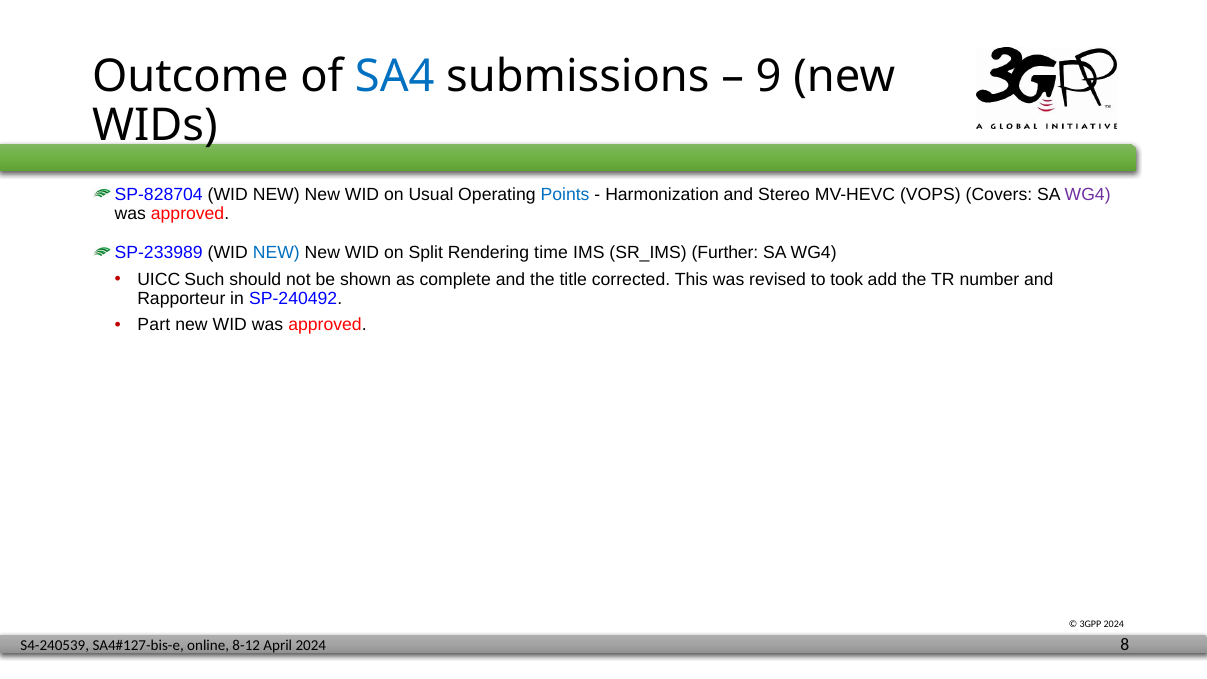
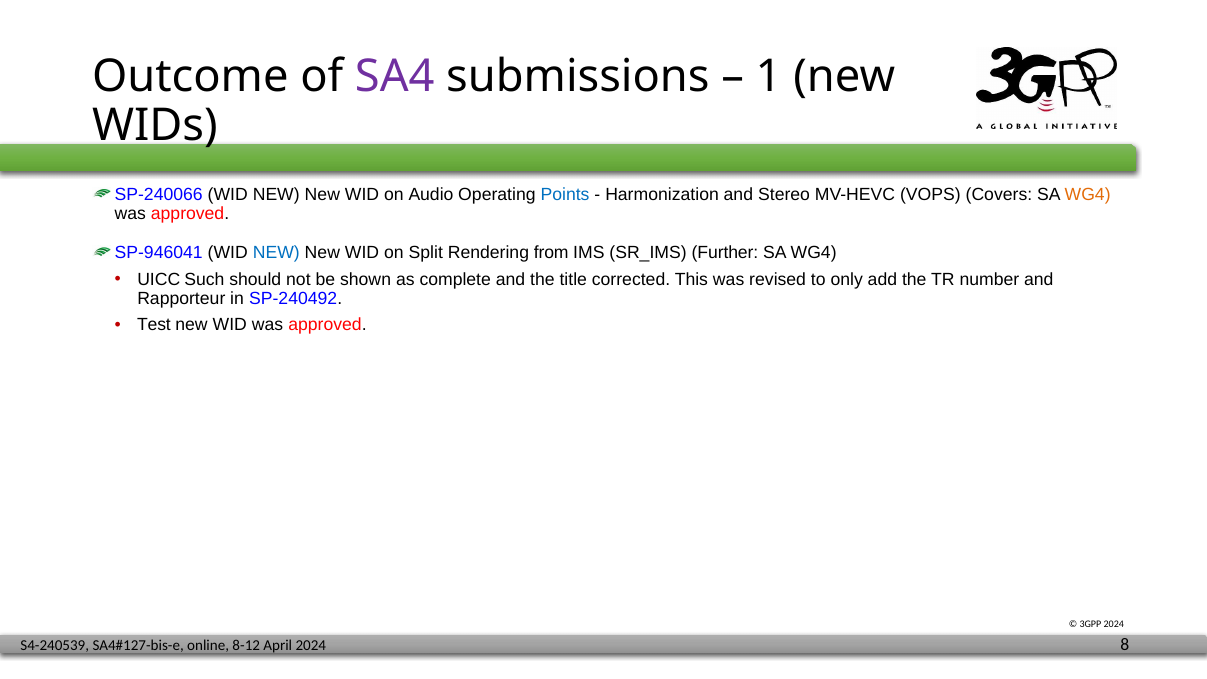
SA4 colour: blue -> purple
9: 9 -> 1
SP-828704: SP-828704 -> SP-240066
Usual: Usual -> Audio
WG4 at (1088, 195) colour: purple -> orange
SP-233989: SP-233989 -> SP-946041
time: time -> from
took: took -> only
Part: Part -> Test
